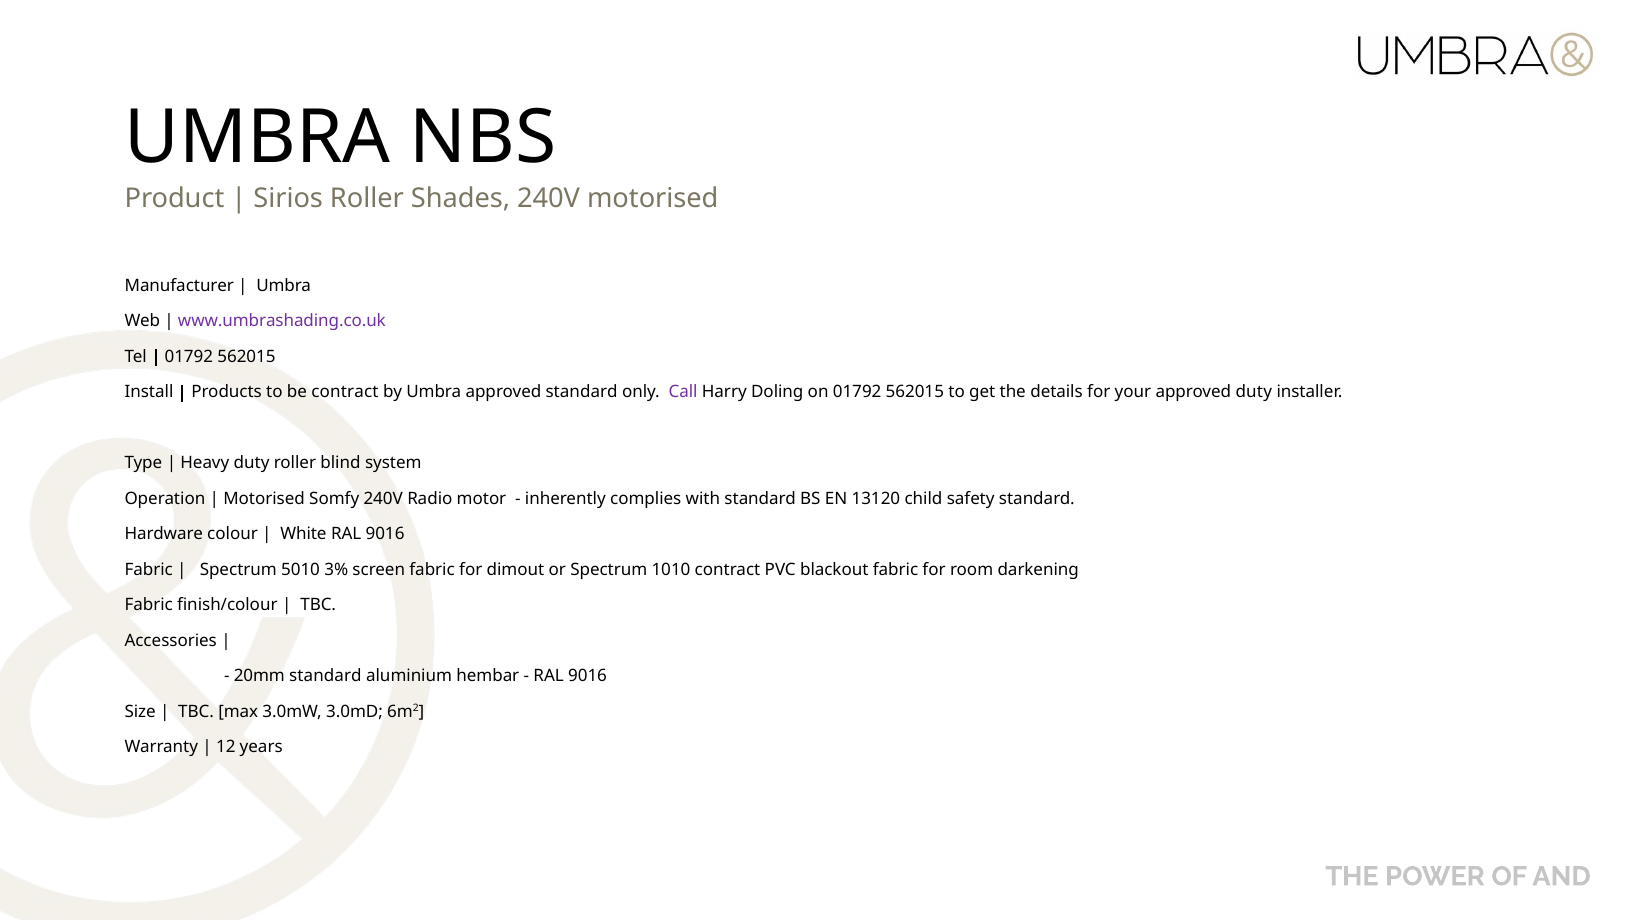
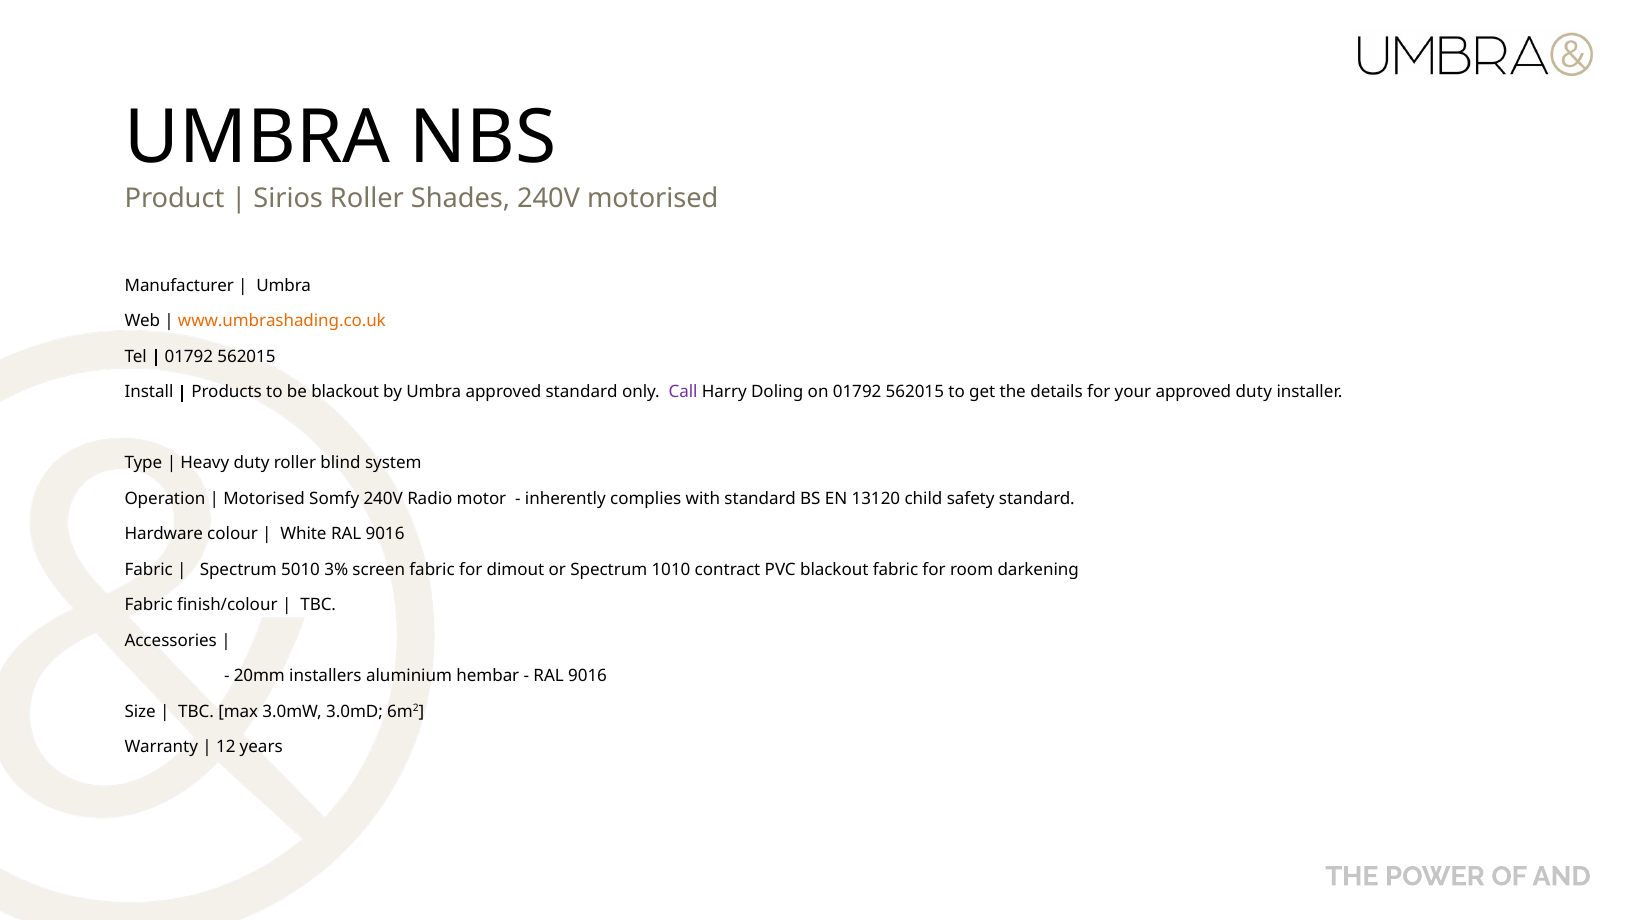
www.umbrashading.co.uk colour: purple -> orange
be contract: contract -> blackout
20mm standard: standard -> installers
